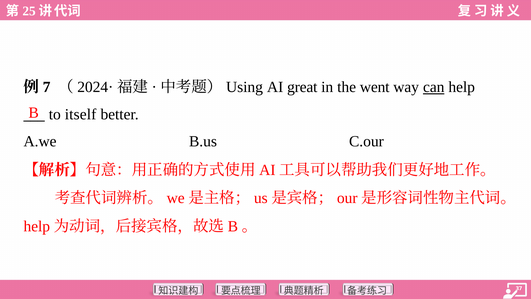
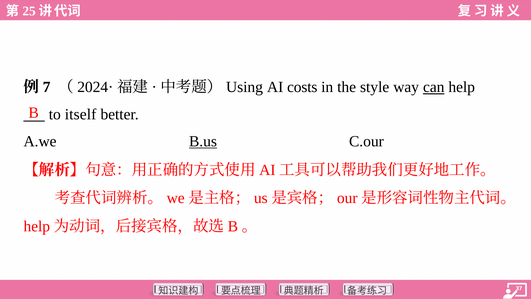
great: great -> costs
went: went -> style
B.us underline: none -> present
